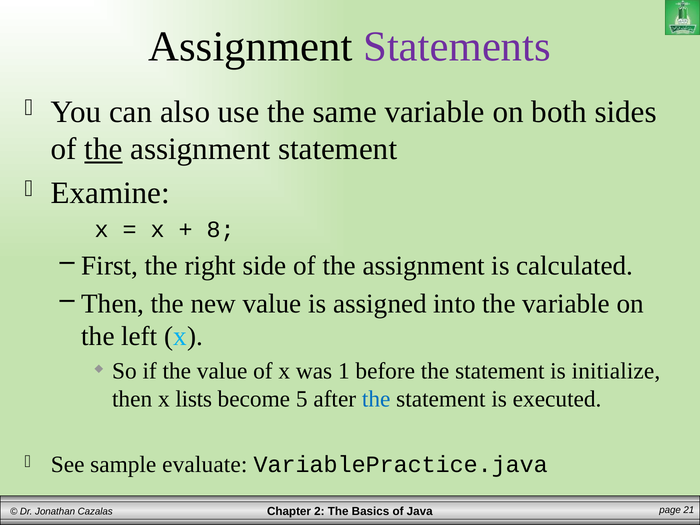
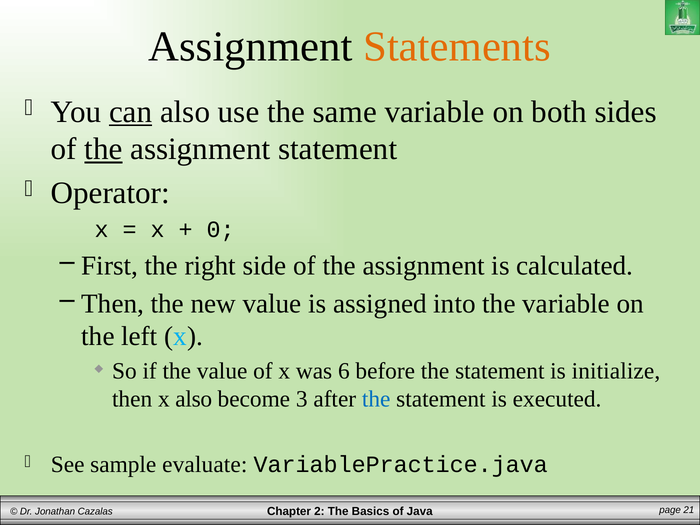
Statements colour: purple -> orange
can underline: none -> present
Examine: Examine -> Operator
8: 8 -> 0
1: 1 -> 6
x lists: lists -> also
5: 5 -> 3
